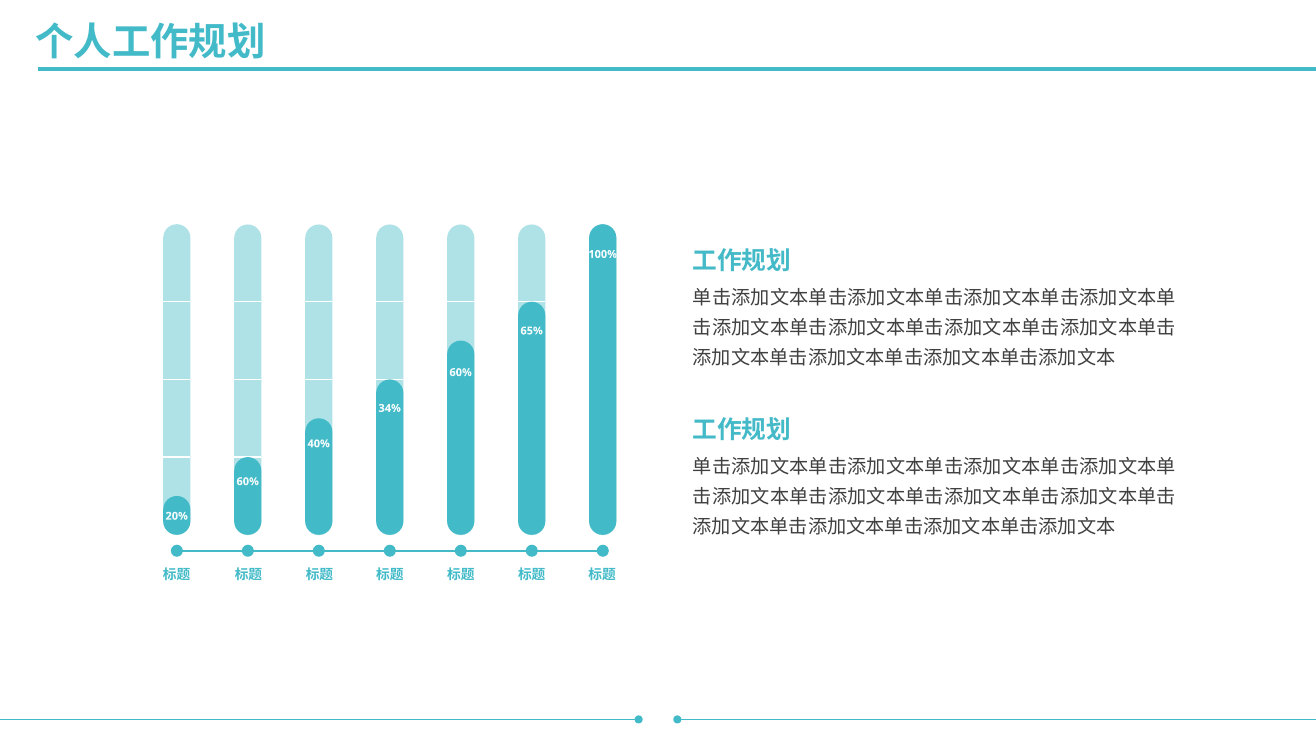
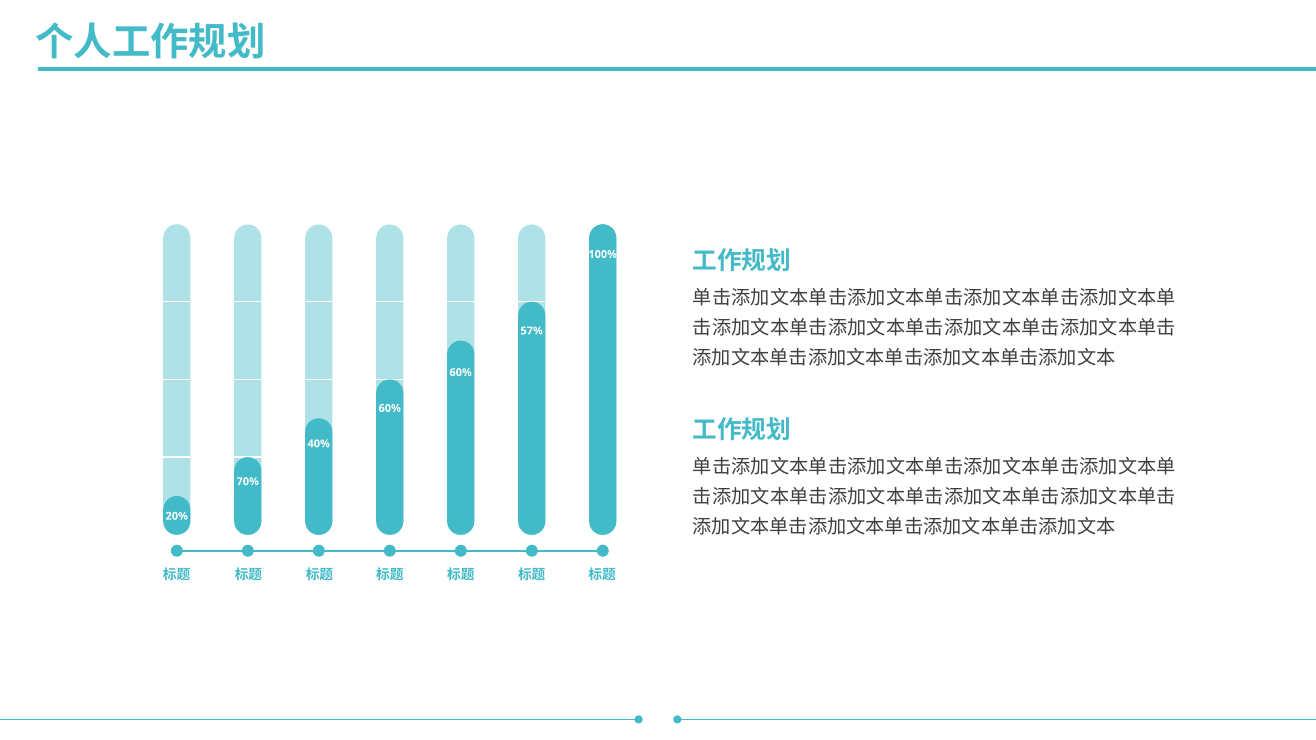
65%: 65% -> 57%
34% at (390, 408): 34% -> 60%
60% at (248, 482): 60% -> 70%
